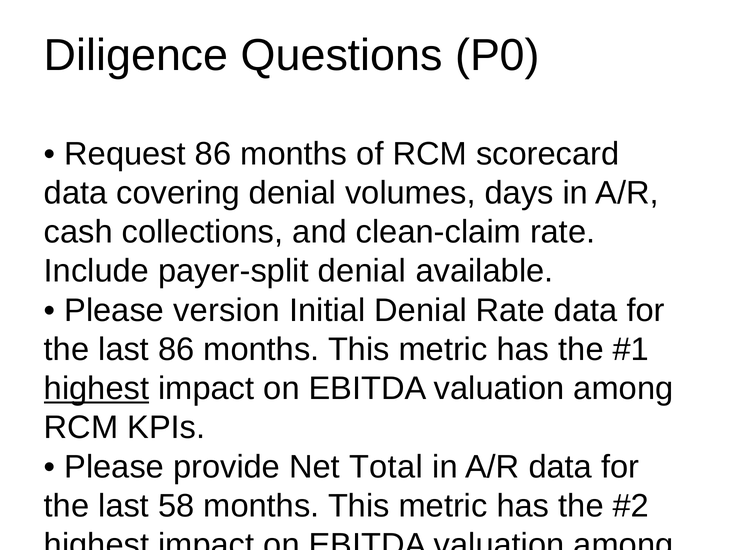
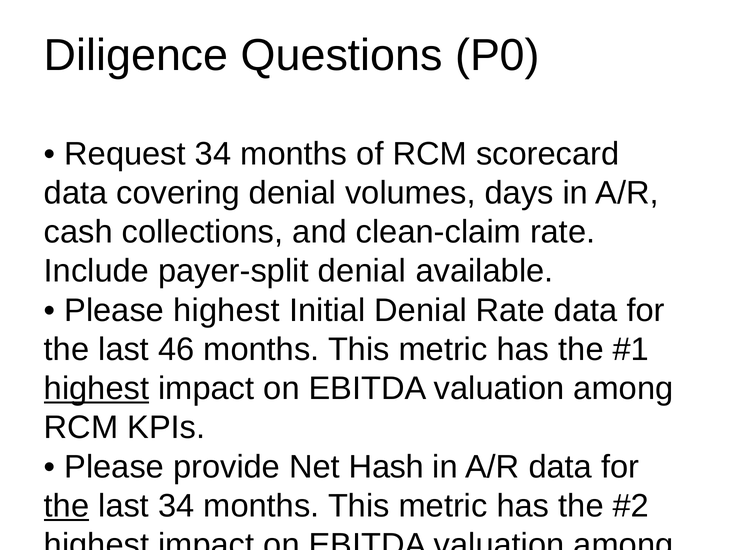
Request 86: 86 -> 34
Please version: version -> highest
last 86: 86 -> 46
Total: Total -> Hash
the at (67, 506) underline: none -> present
last 58: 58 -> 34
